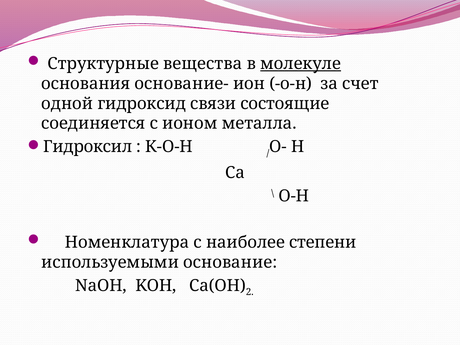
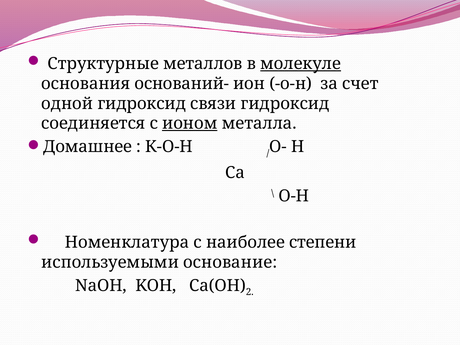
вещества: вещества -> металлов
основание-: основание- -> оснований-
связи состоящие: состоящие -> гидроксид
ионом underline: none -> present
Гидроксил: Гидроксил -> Домашнее
